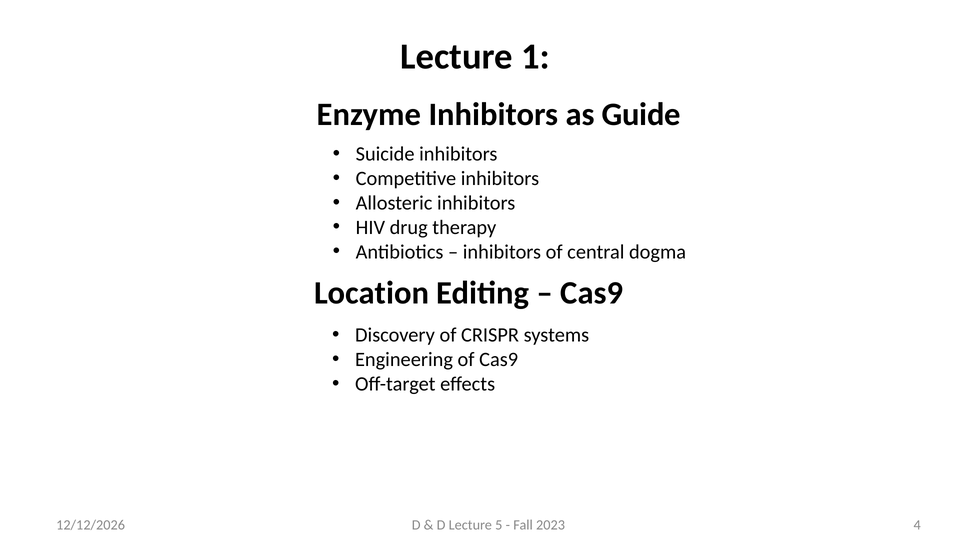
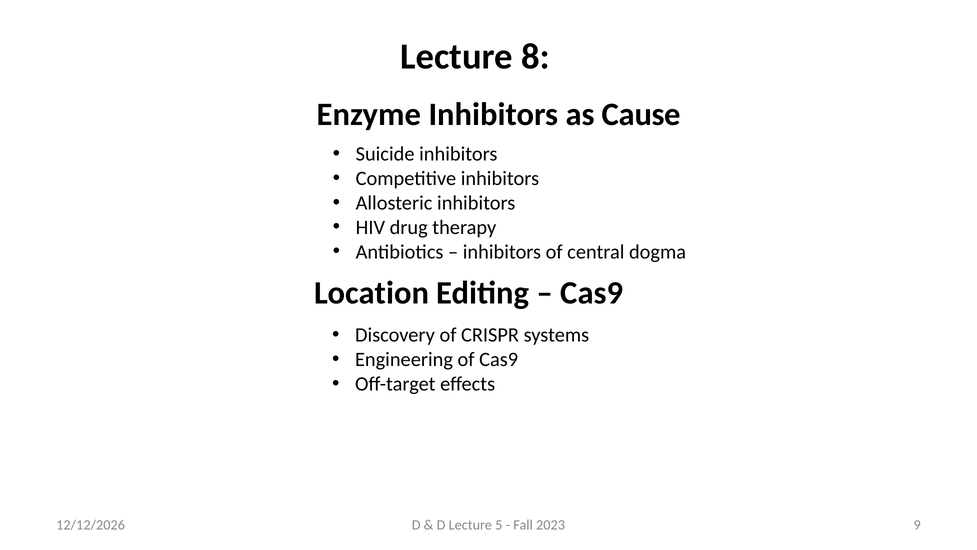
1: 1 -> 8
Guide: Guide -> Cause
4: 4 -> 9
